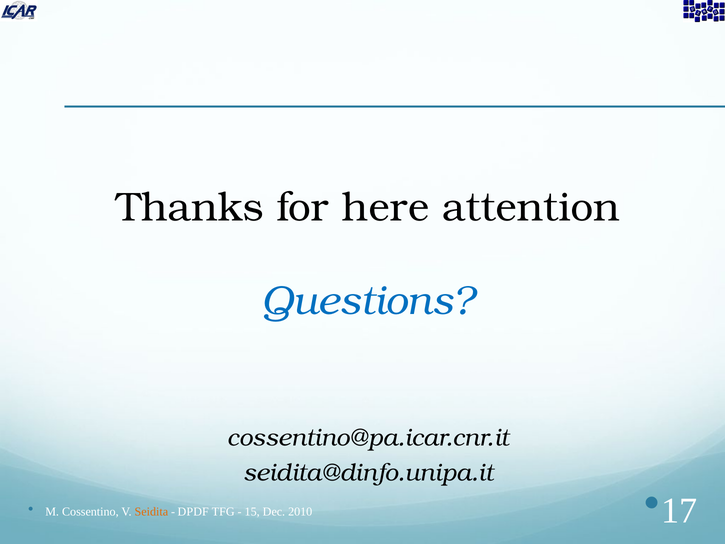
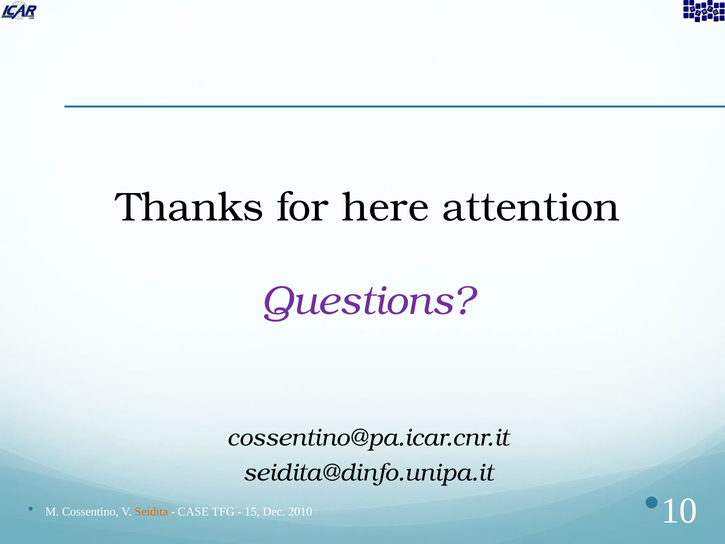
Questions colour: blue -> purple
DPDF: DPDF -> CASE
17: 17 -> 10
